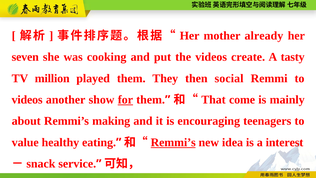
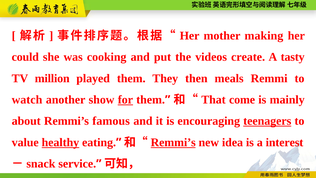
already: already -> making
seven: seven -> could
social: social -> meals
videos at (27, 100): videos -> watch
making: making -> famous
teenagers underline: none -> present
healthy underline: none -> present
